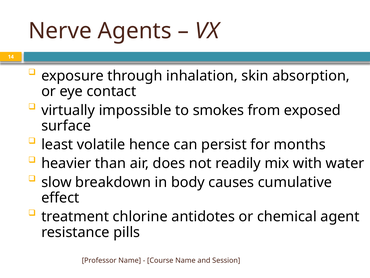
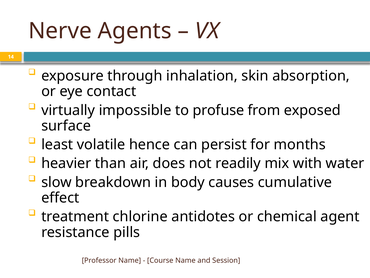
smokes: smokes -> profuse
